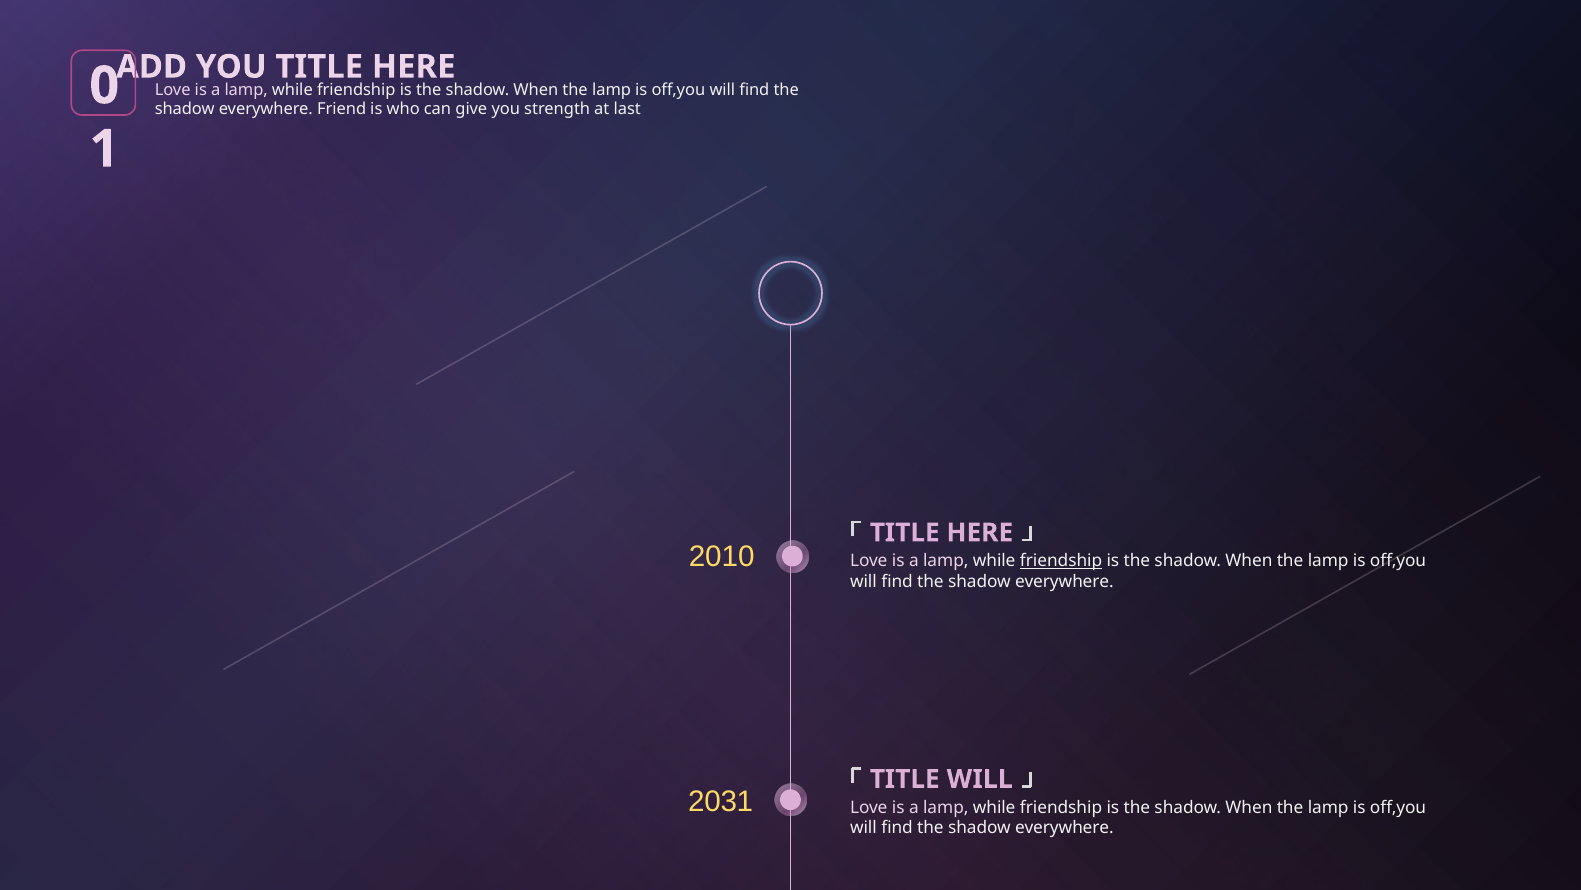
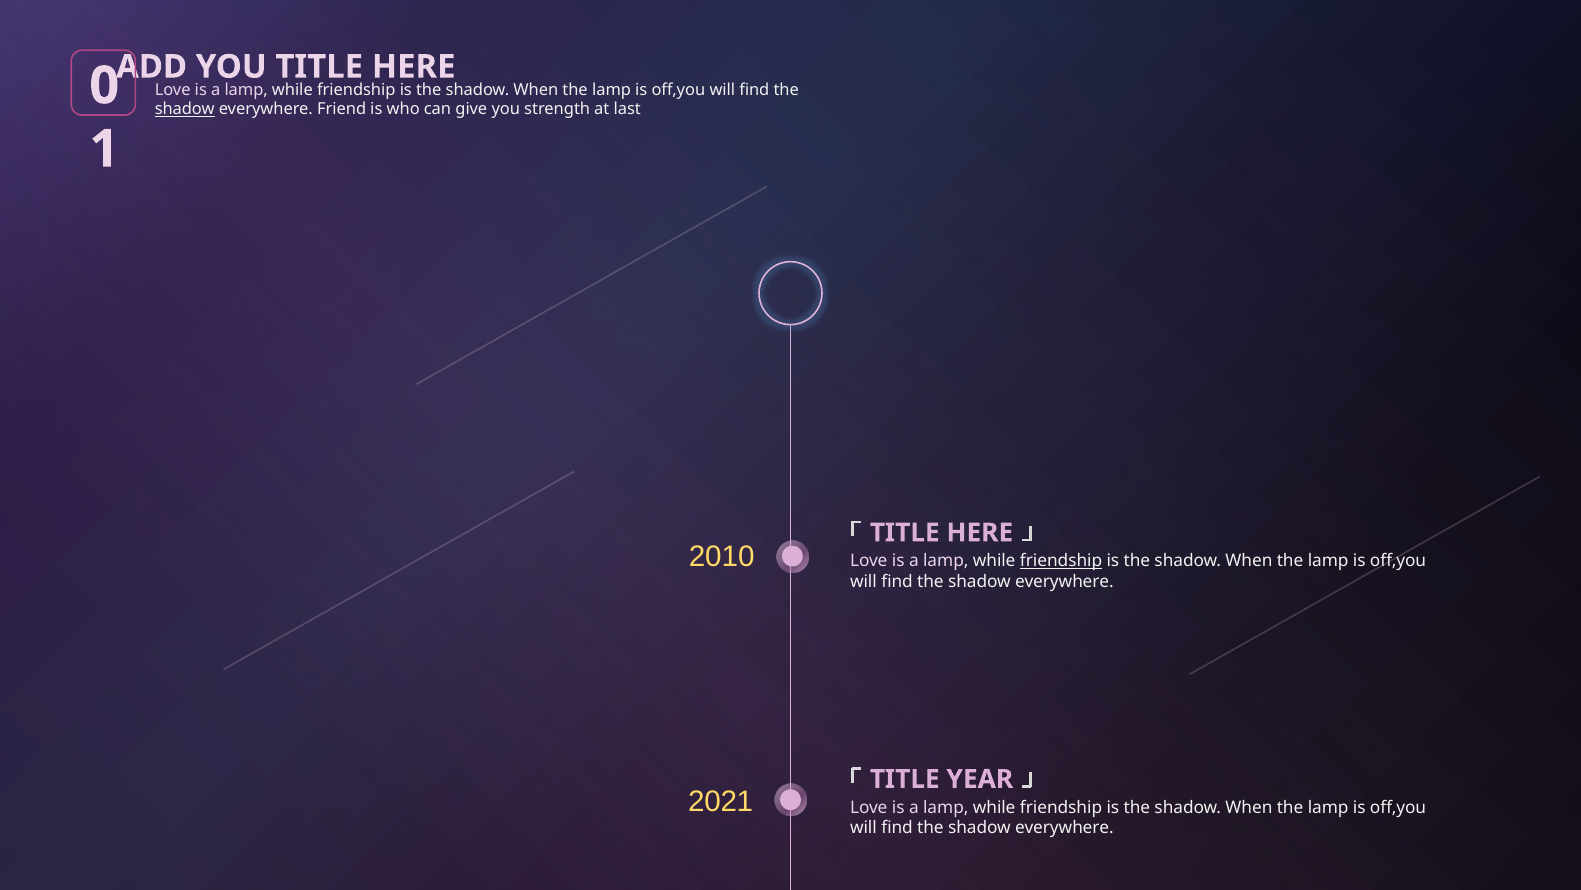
shadow at (185, 109) underline: none -> present
TITLE WILL: WILL -> YEAR
2031: 2031 -> 2021
